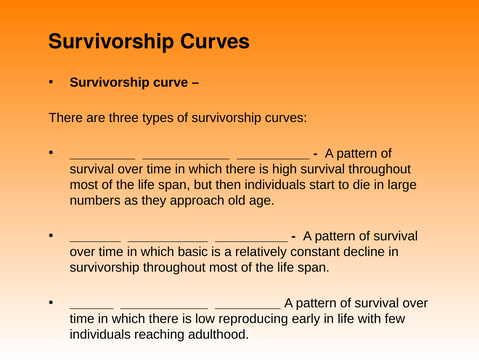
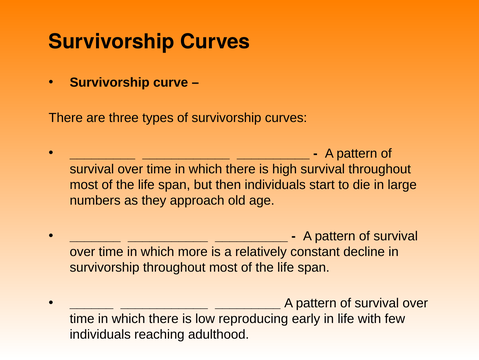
basic: basic -> more
